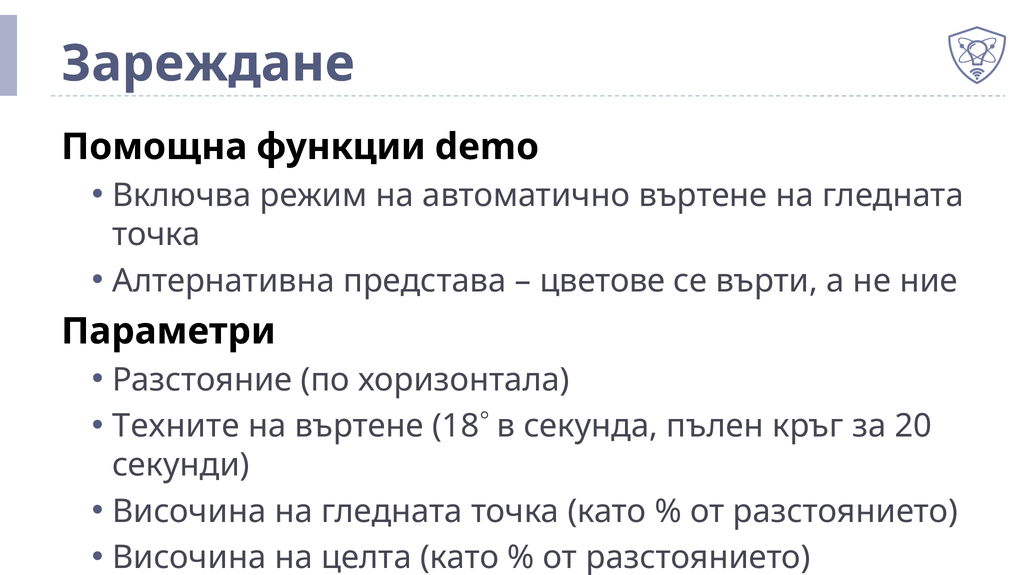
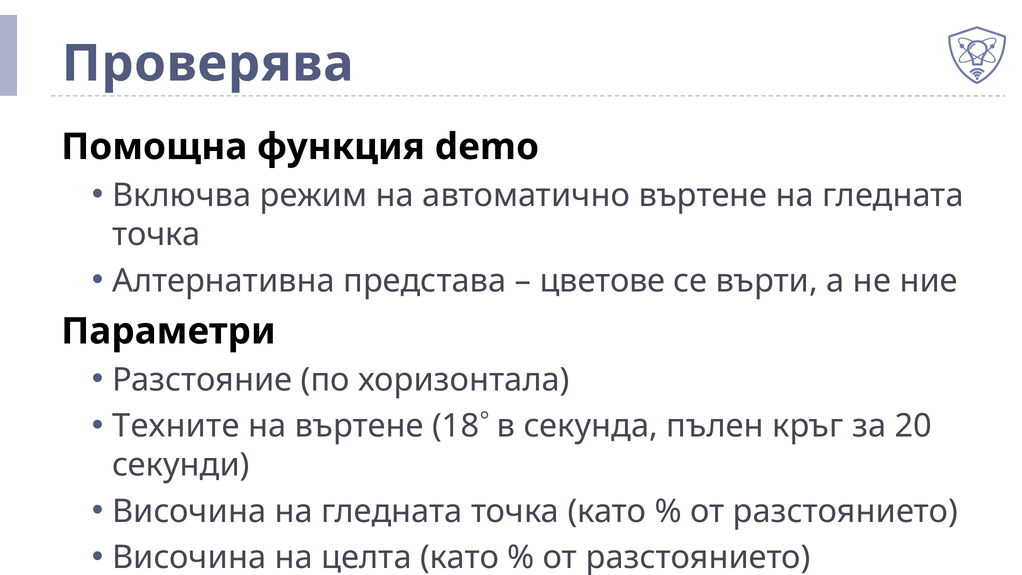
Зареждане: Зареждане -> Проверява
функции: функции -> функция
